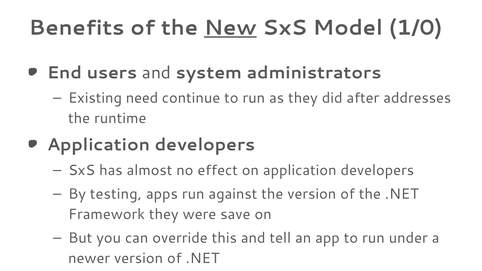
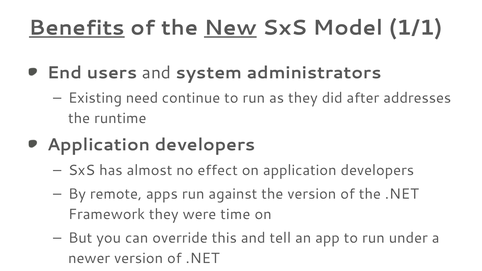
Benefits underline: none -> present
1/0: 1/0 -> 1/1
testing: testing -> remote
save: save -> time
